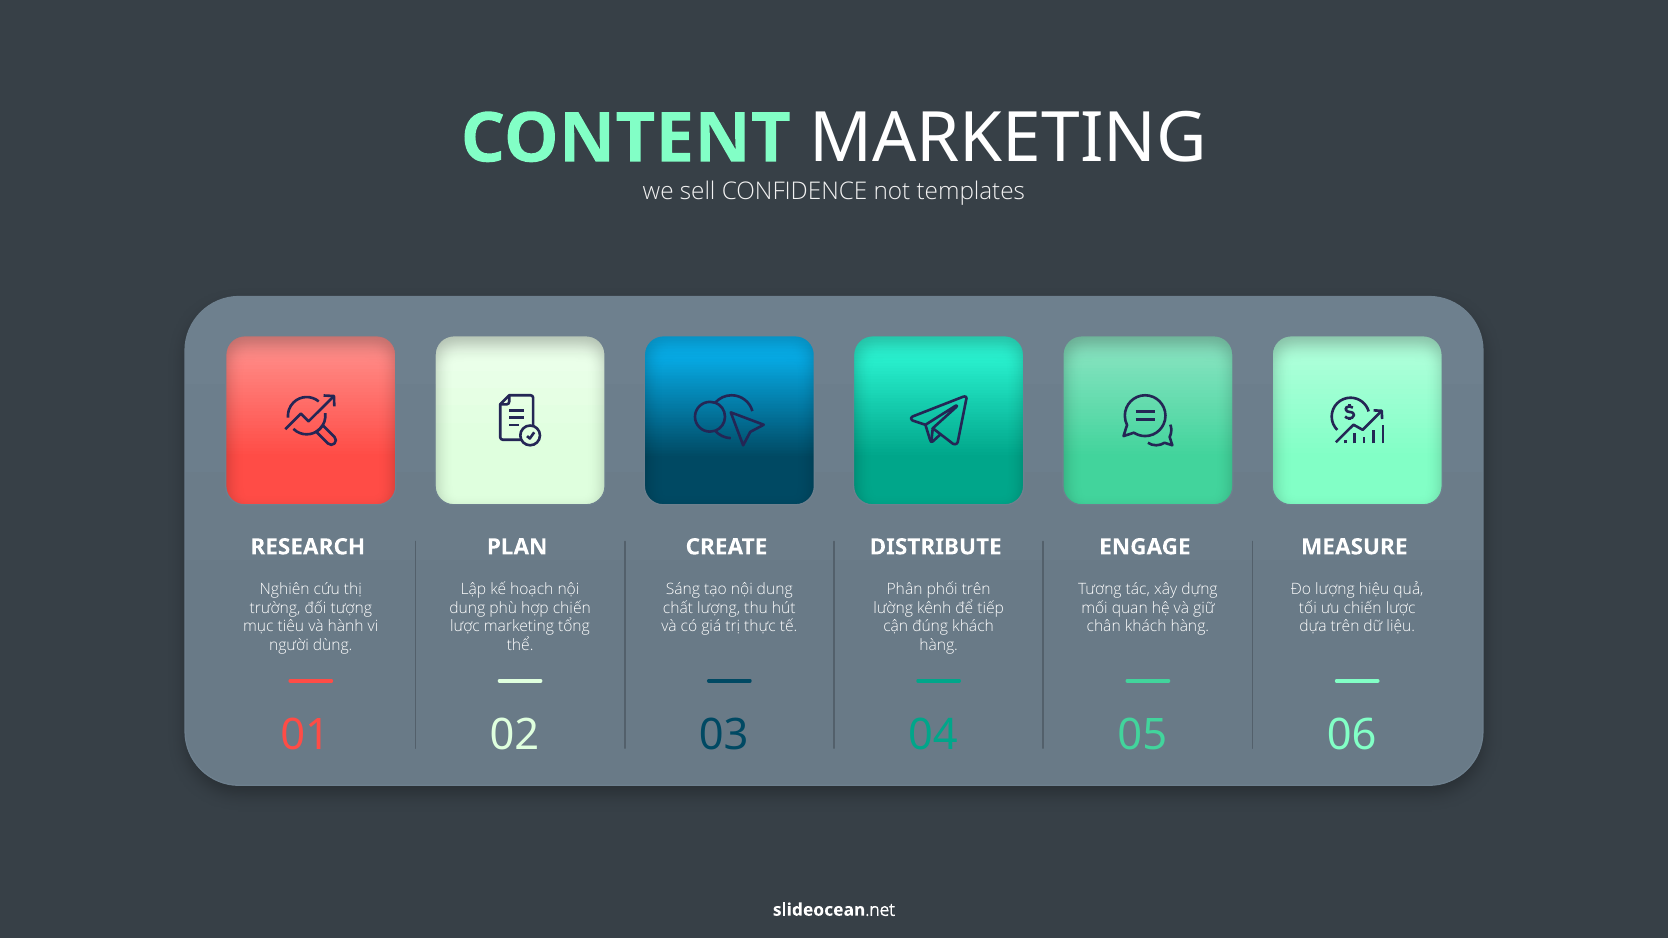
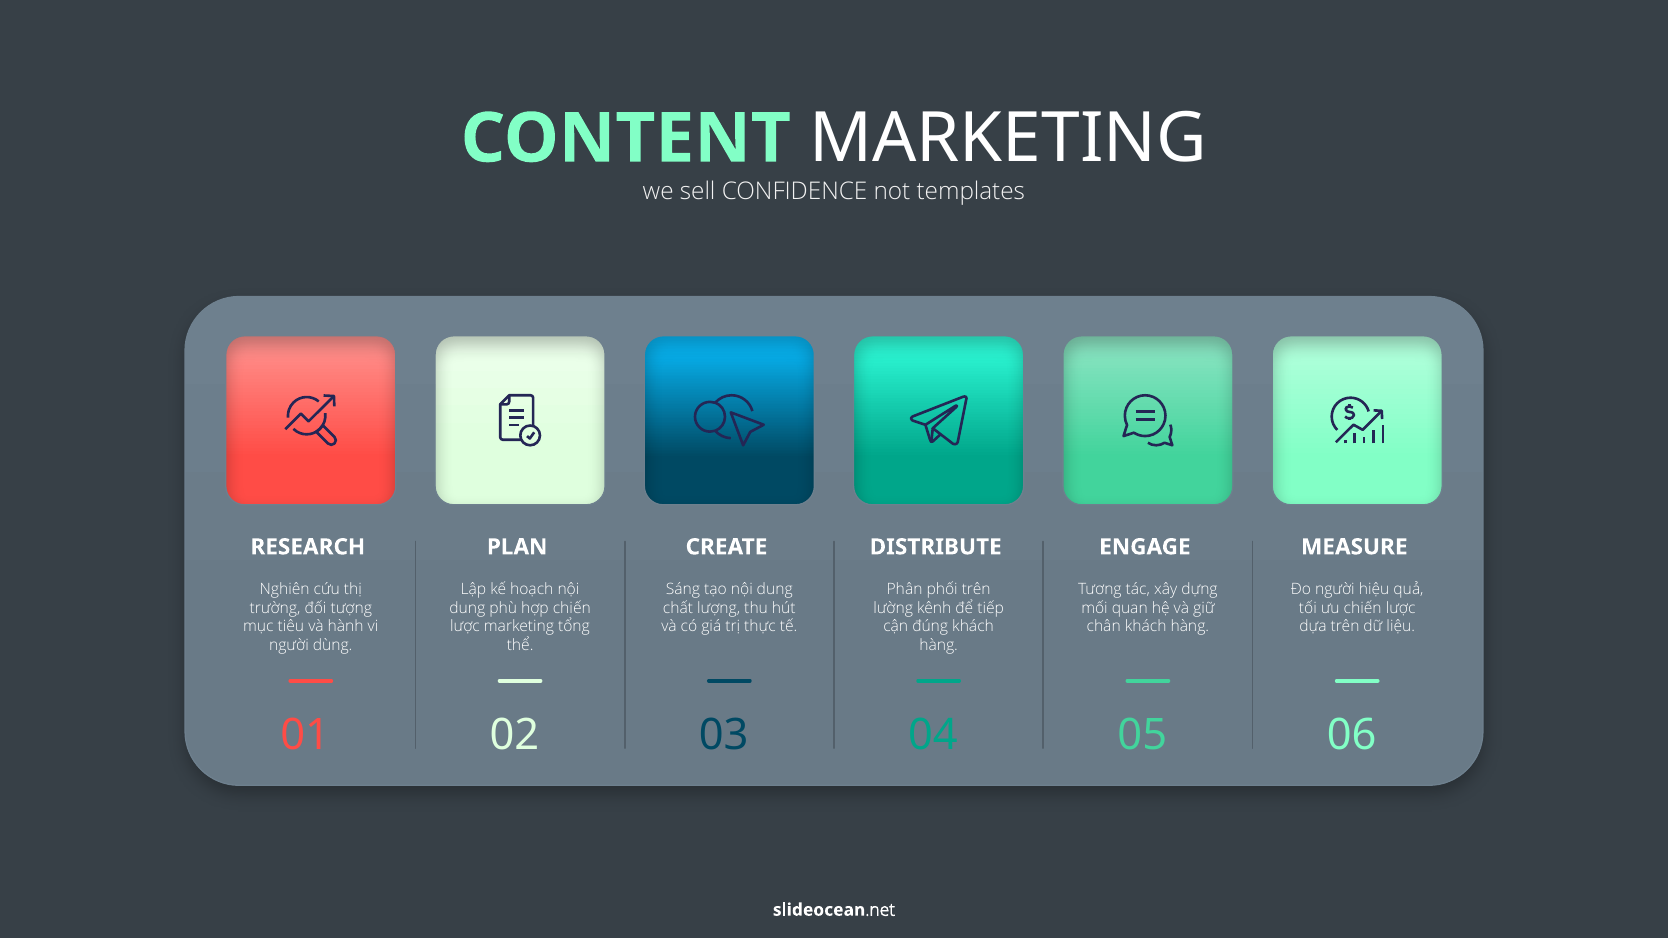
Đo lượng: lượng -> người
